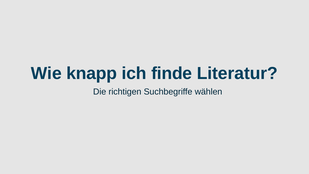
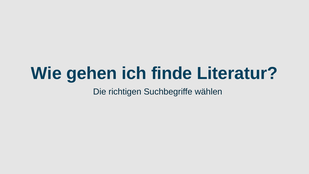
knapp: knapp -> gehen
